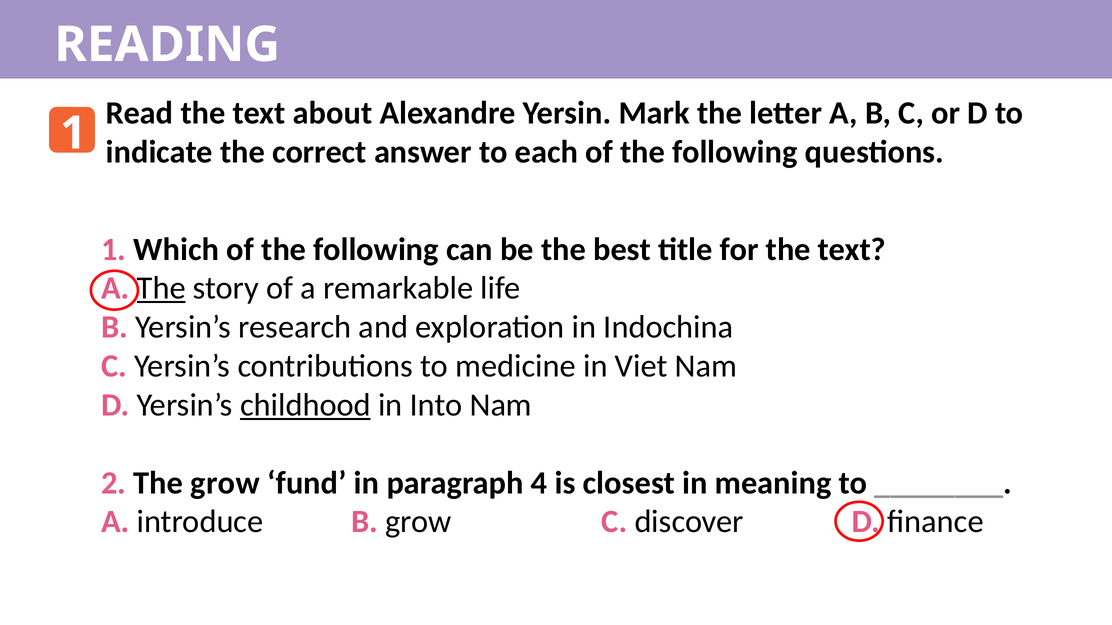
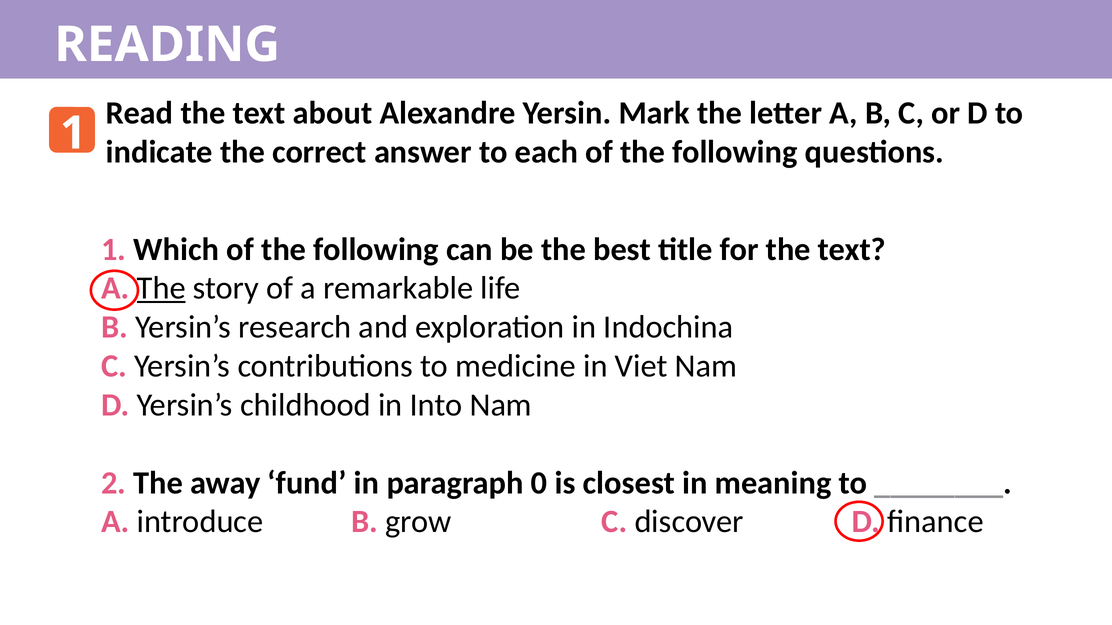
childhood underline: present -> none
The grow: grow -> away
4: 4 -> 0
